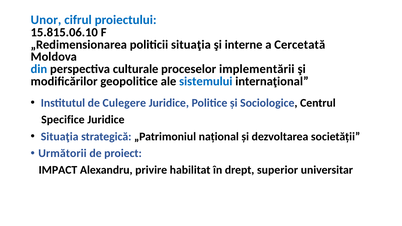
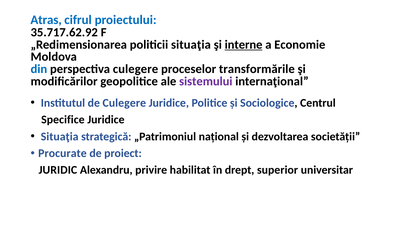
Unor: Unor -> Atras
15.815.06.10: 15.815.06.10 -> 35.717.62.92
interne underline: none -> present
Cercetată: Cercetată -> Economie
perspectiva culturale: culturale -> culegere
implementării: implementării -> transformările
sistemului colour: blue -> purple
Următorii: Următorii -> Procurate
IMPACT: IMPACT -> JURIDIC
